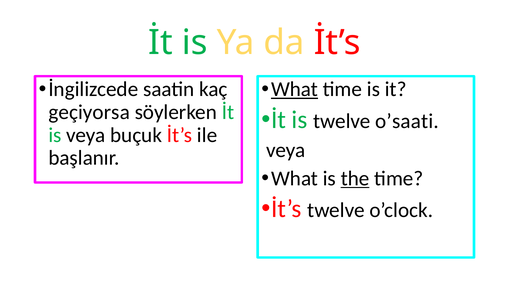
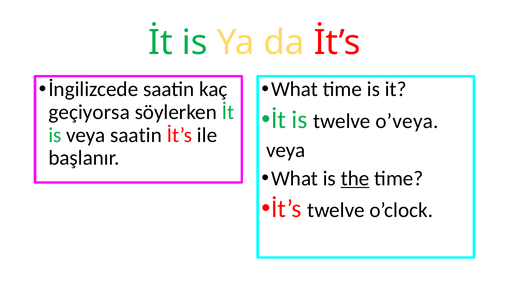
What at (295, 89) underline: present -> none
o’saati: o’saati -> o’veya
veya buçuk: buçuk -> saatin
